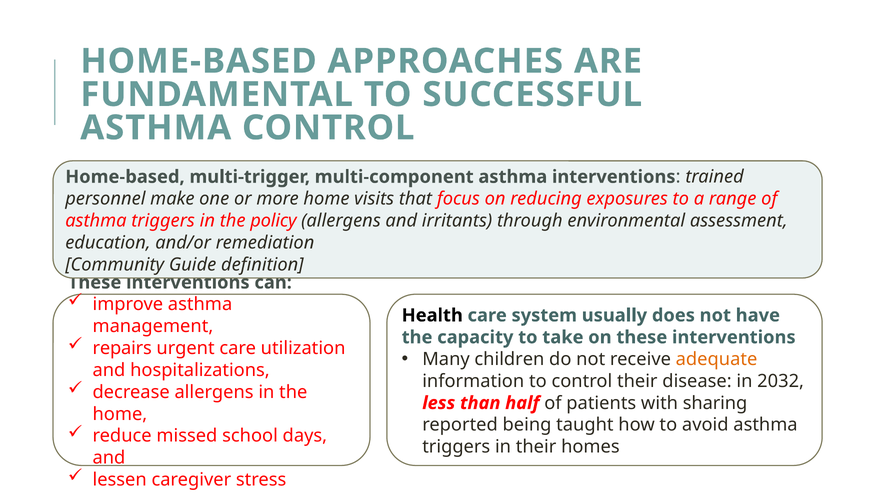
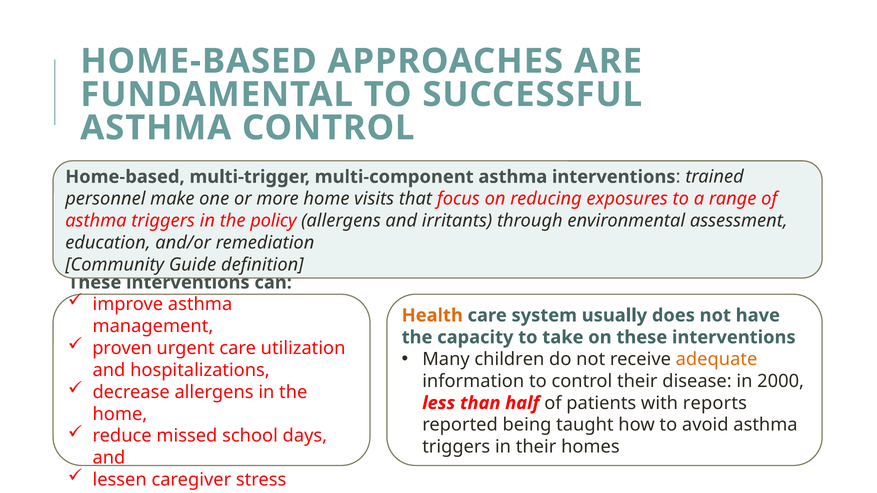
Health colour: black -> orange
repairs: repairs -> proven
2032: 2032 -> 2000
sharing: sharing -> reports
